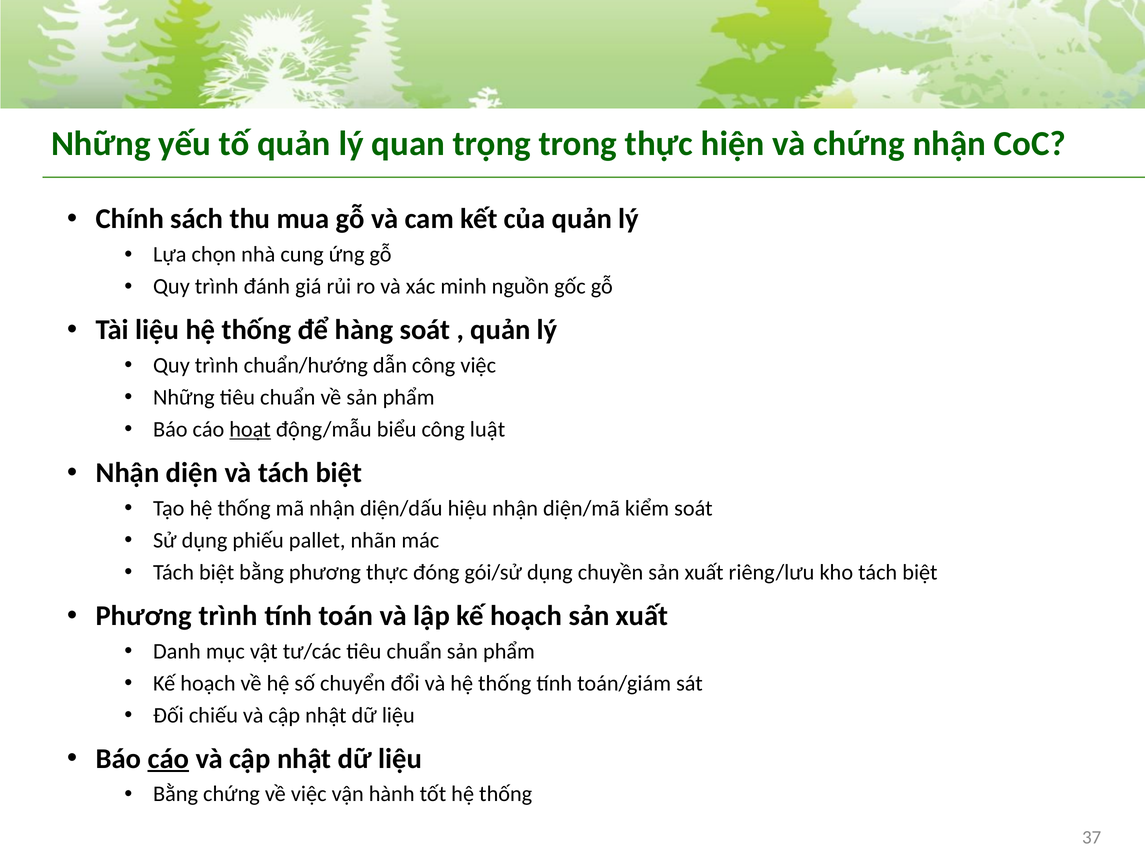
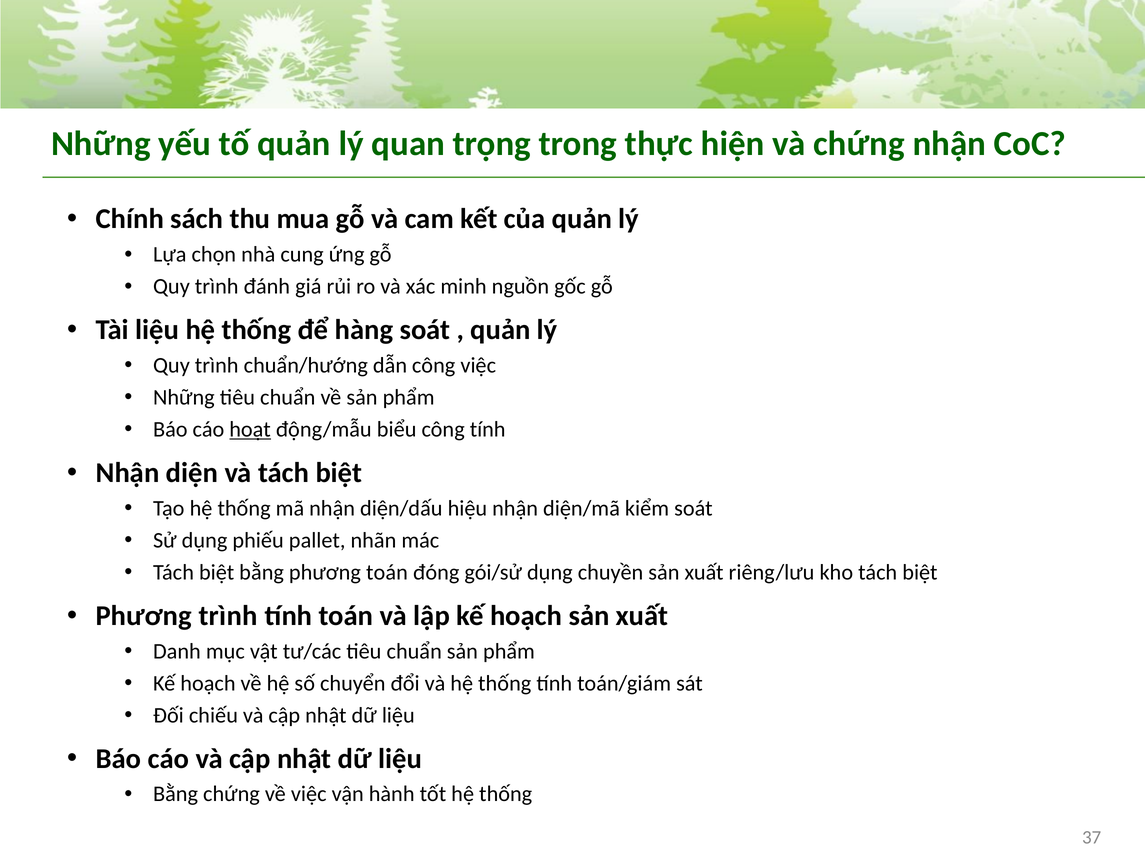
công luật: luật -> tính
phương thực: thực -> toán
cáo at (168, 758) underline: present -> none
